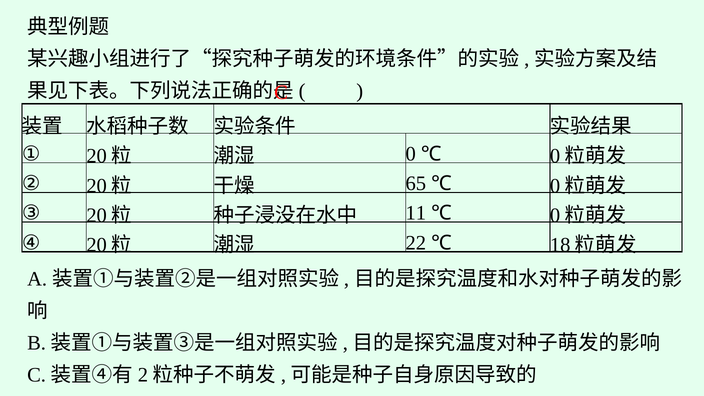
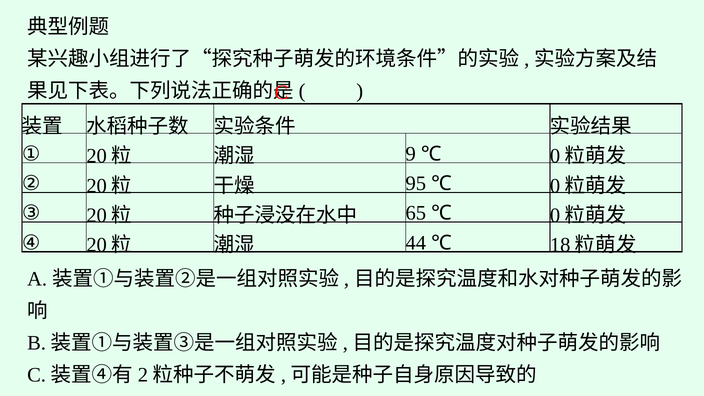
0 at (411, 154): 0 -> 9
65: 65 -> 95
11: 11 -> 65
22: 22 -> 44
